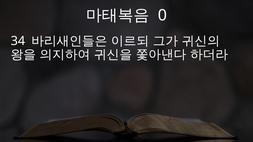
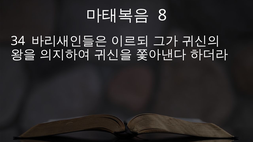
0: 0 -> 8
